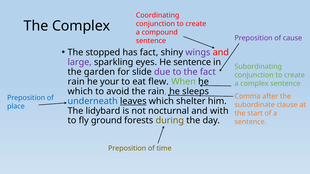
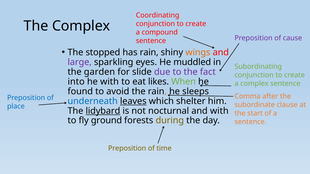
has fact: fact -> rain
wings colour: purple -> orange
He sentence: sentence -> muddled
rain at (76, 82): rain -> into
he your: your -> with
flew: flew -> likes
which at (80, 91): which -> found
lidybard underline: none -> present
